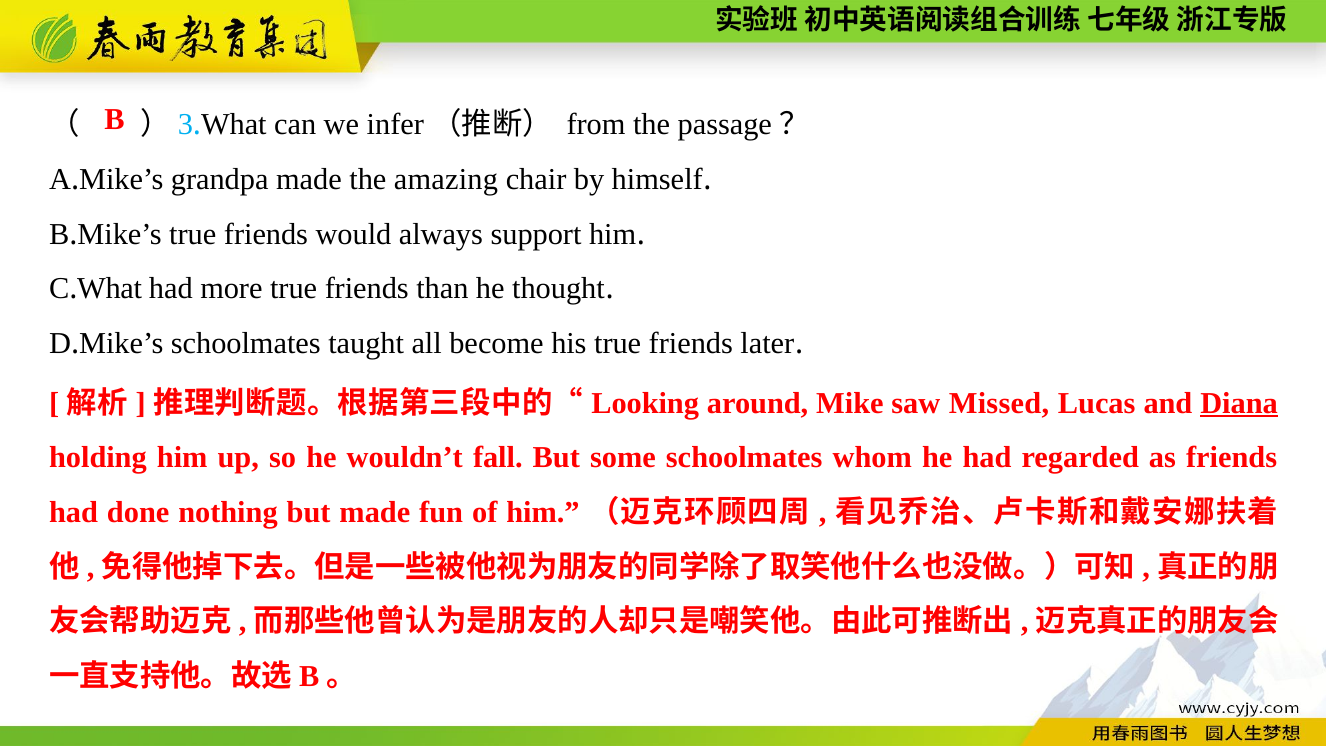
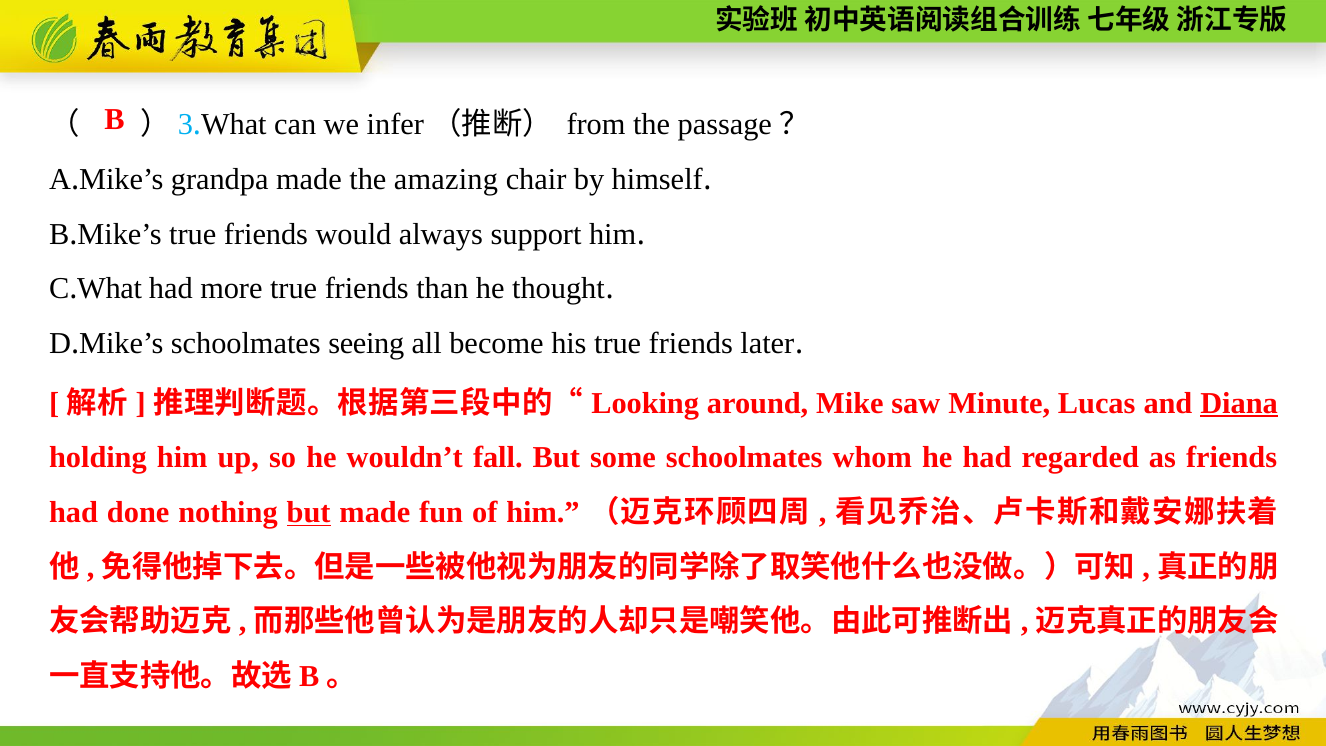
taught: taught -> seeing
Missed: Missed -> Minute
but at (309, 512) underline: none -> present
